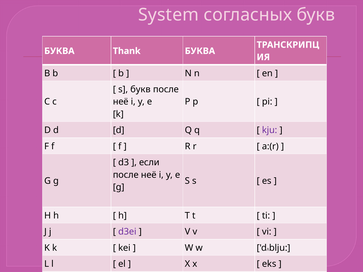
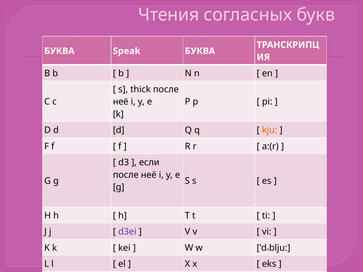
System: System -> Чтения
Thank: Thank -> Speak
s букв: букв -> thick
kju colour: purple -> orange
